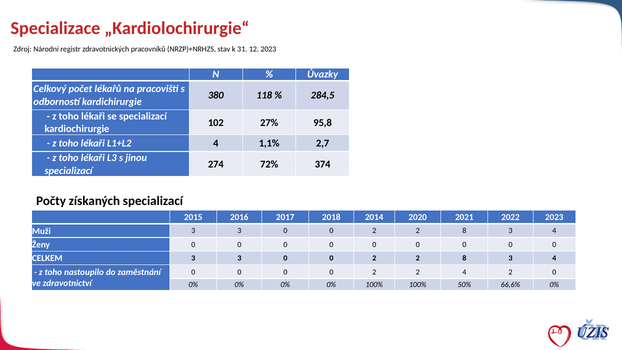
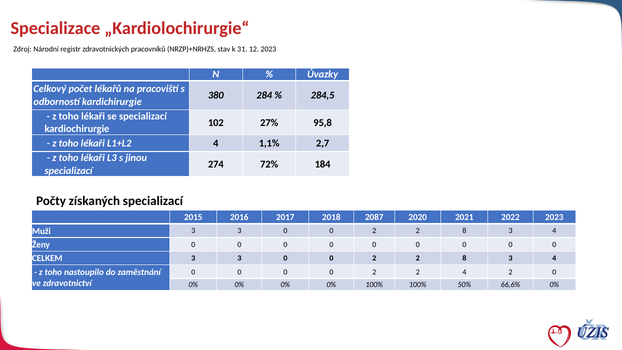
118: 118 -> 284
374: 374 -> 184
2014: 2014 -> 2087
